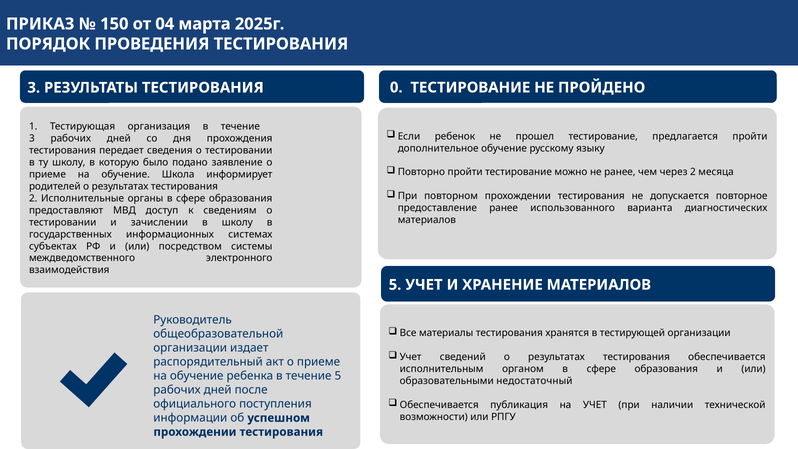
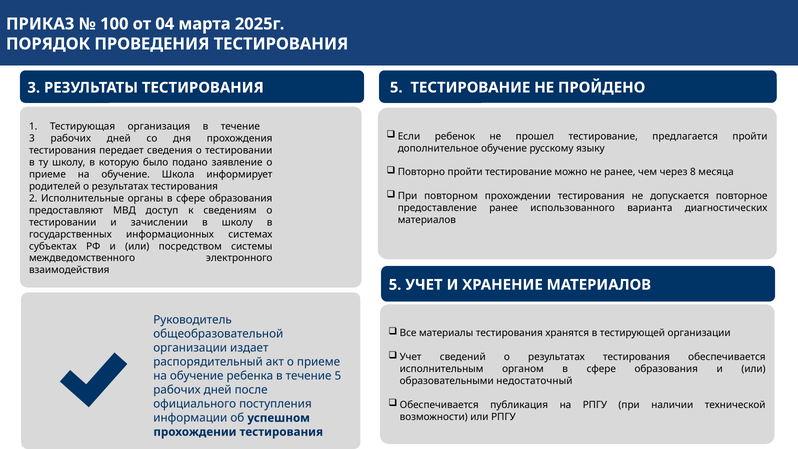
150: 150 -> 100
РЕЗУЛЬТАТЫ ТЕСТИРОВАНИЯ 0: 0 -> 5
через 2: 2 -> 8
на УЧЕТ: УЧЕТ -> РПГУ
